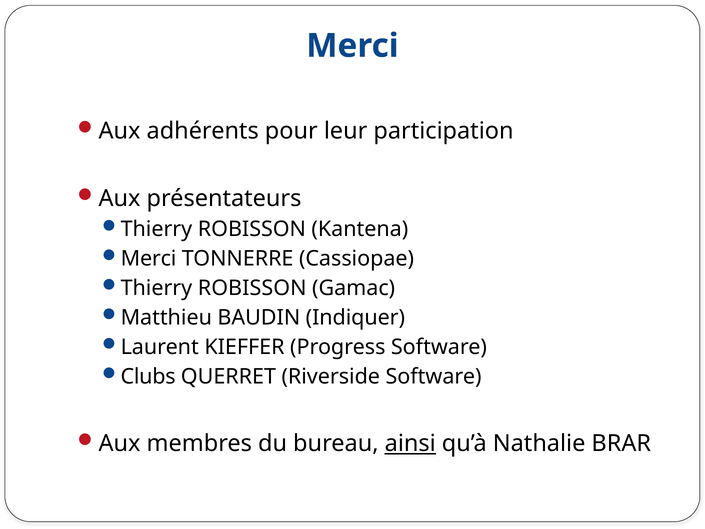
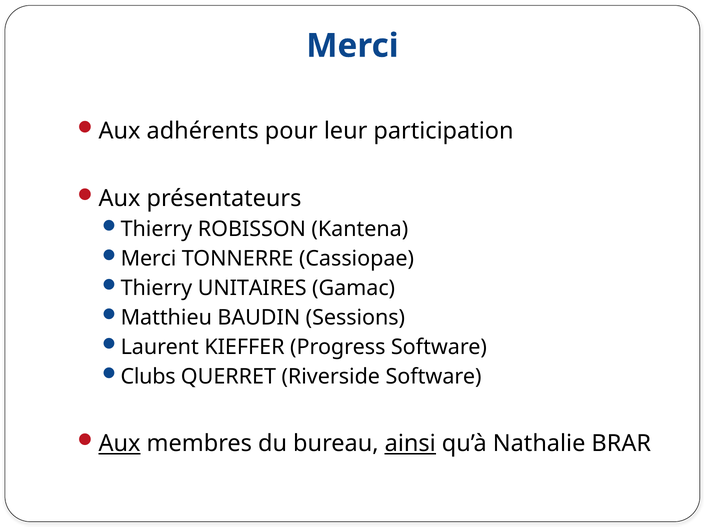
ROBISSON at (252, 288): ROBISSON -> UNITAIRES
Indiquer: Indiquer -> Sessions
Aux at (120, 443) underline: none -> present
